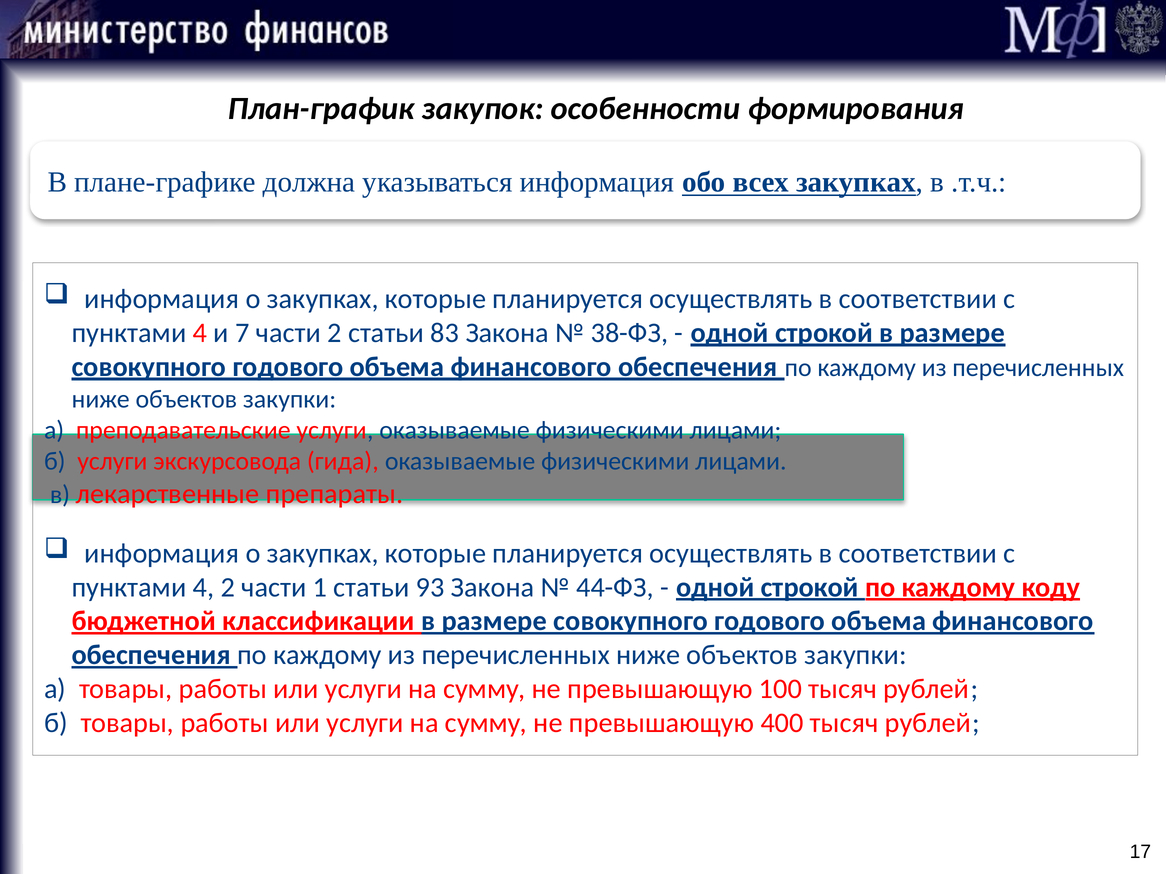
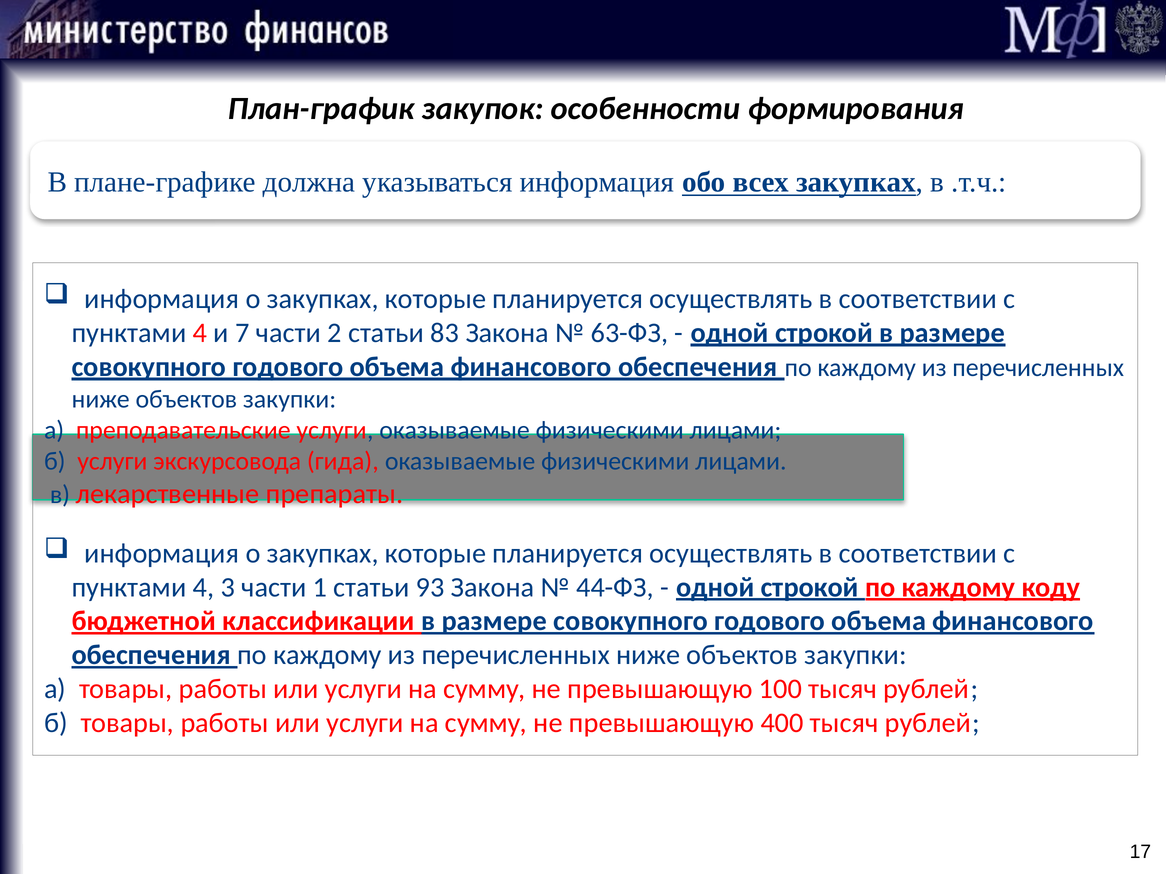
38-ФЗ: 38-ФЗ -> 63-ФЗ
4 2: 2 -> 3
